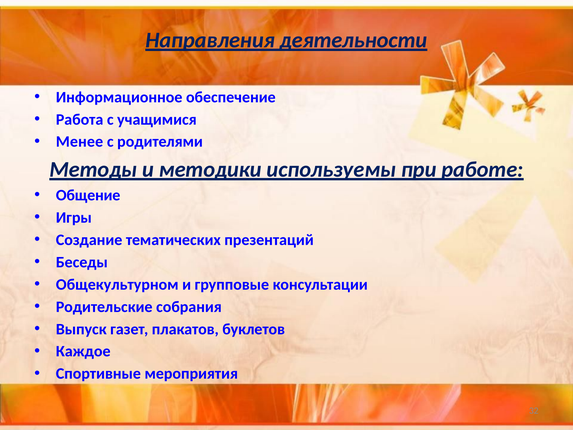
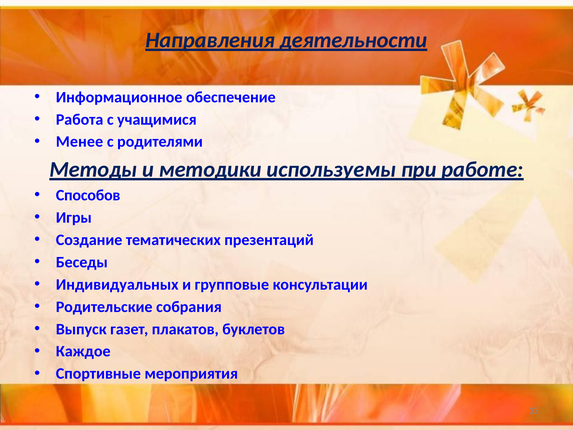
Общение: Общение -> Способов
Общекультурном: Общекультурном -> Индивидуальных
